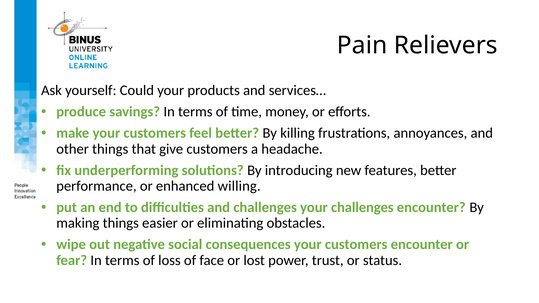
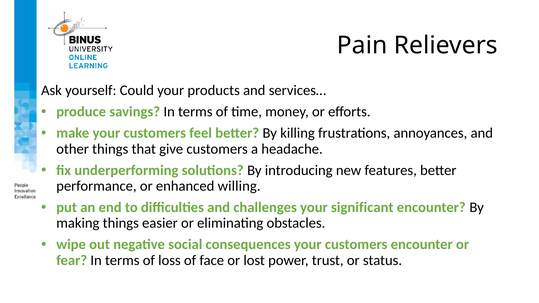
your challenges: challenges -> significant
